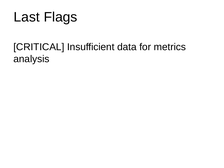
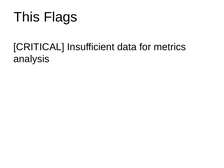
Last: Last -> This
